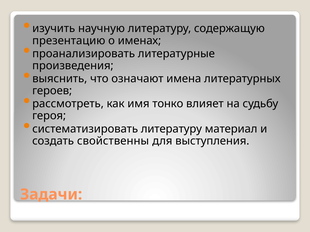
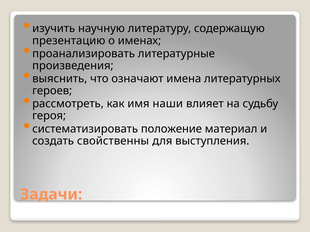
тонко: тонко -> наши
систематизировать литературу: литературу -> положение
